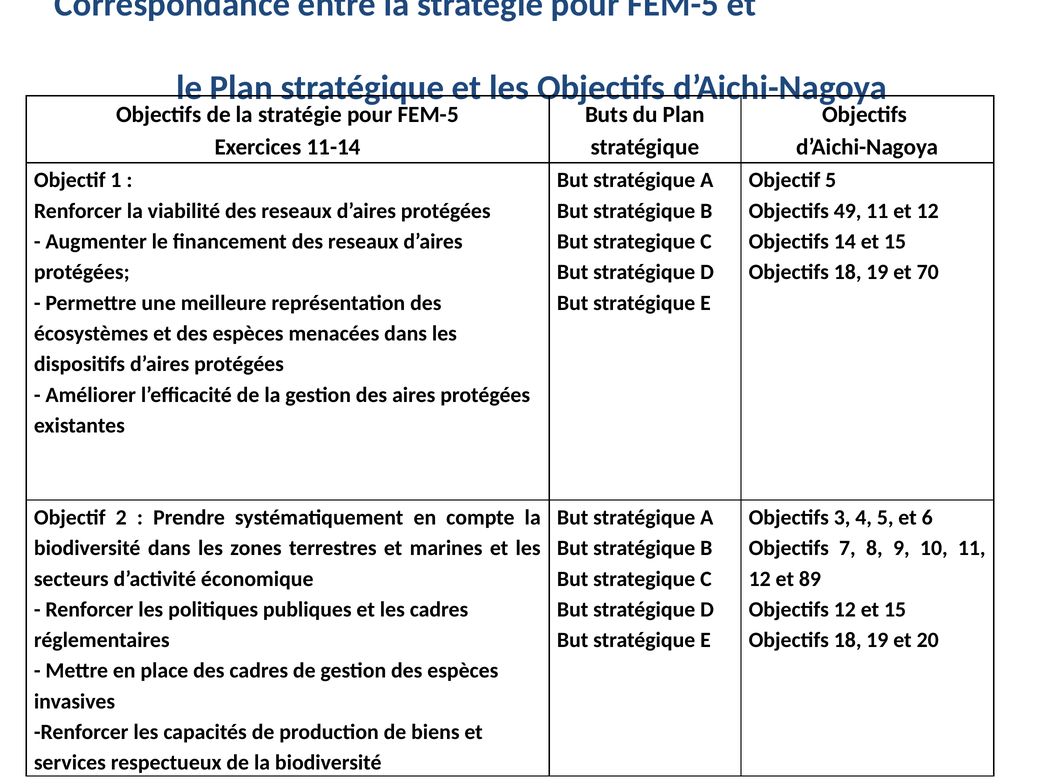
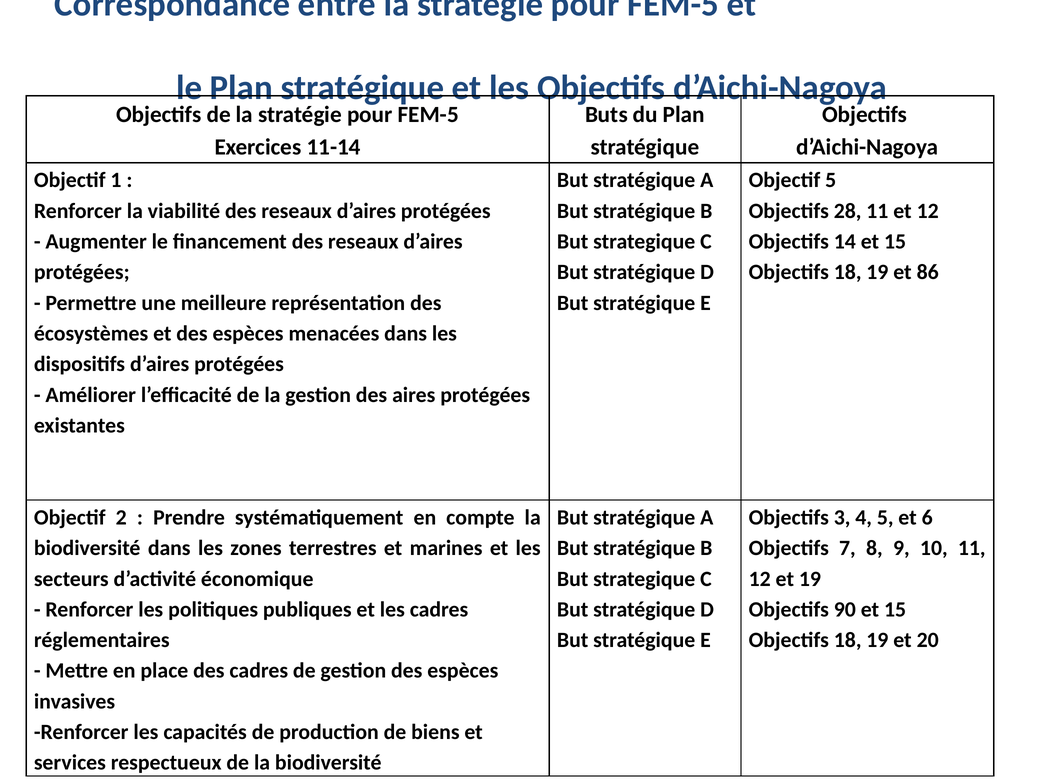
49: 49 -> 28
70: 70 -> 86
et 89: 89 -> 19
Objectifs 12: 12 -> 90
